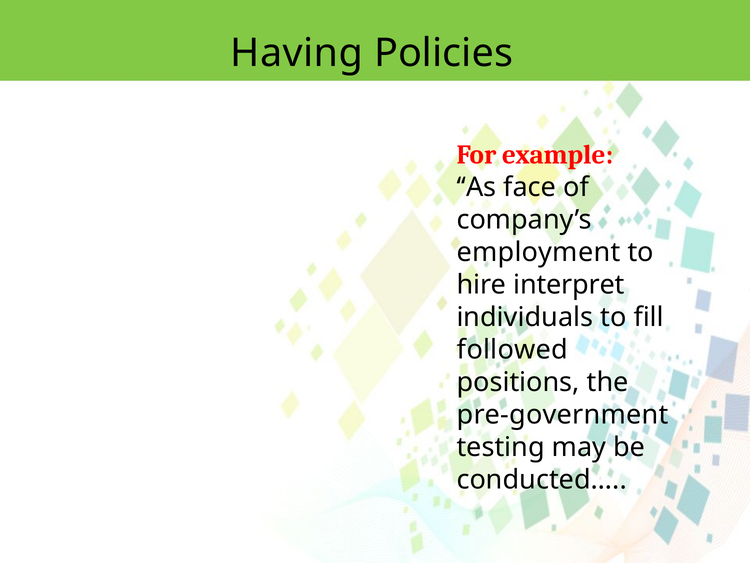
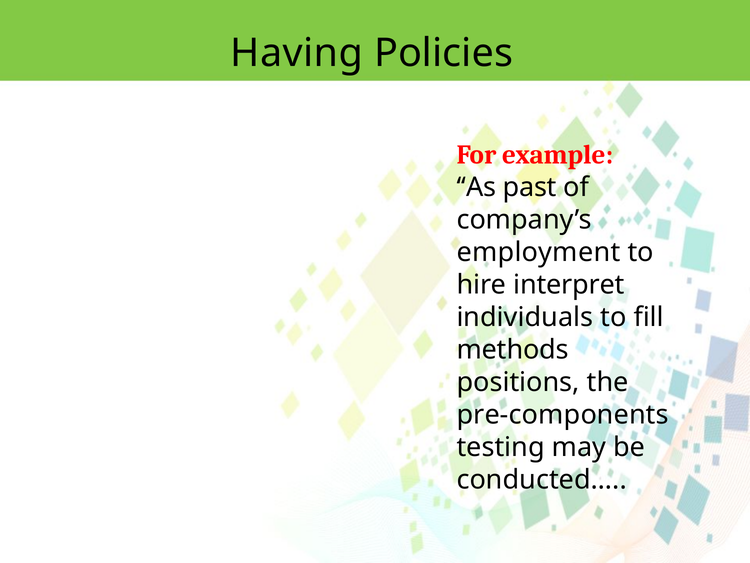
face: face -> past
followed: followed -> methods
pre-government: pre-government -> pre-components
